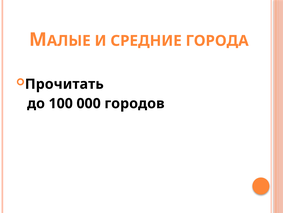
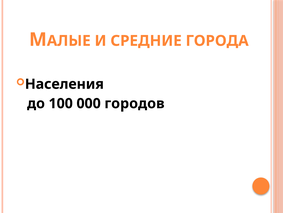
Прочитать: Прочитать -> Населения
